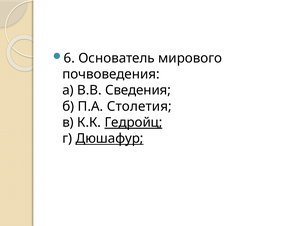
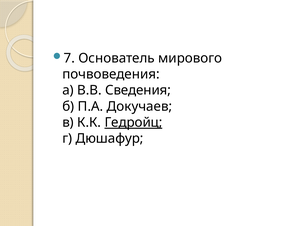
6: 6 -> 7
Столетия: Столетия -> Докучаев
Дюшафур underline: present -> none
